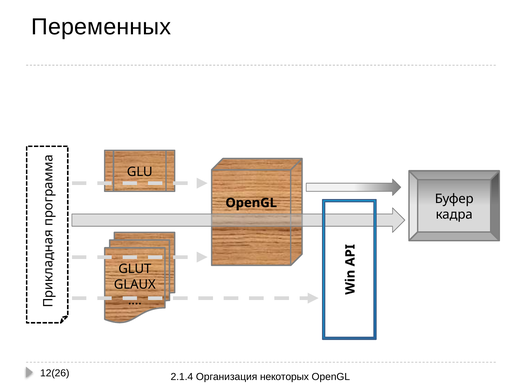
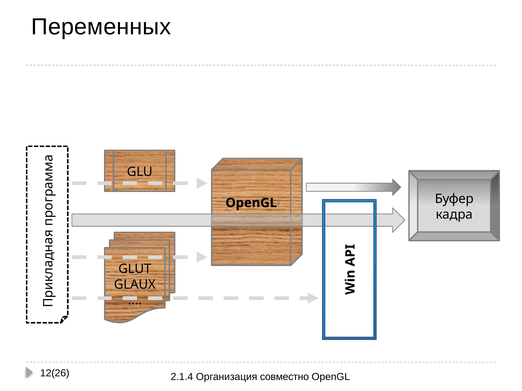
некоторых: некоторых -> совместно
